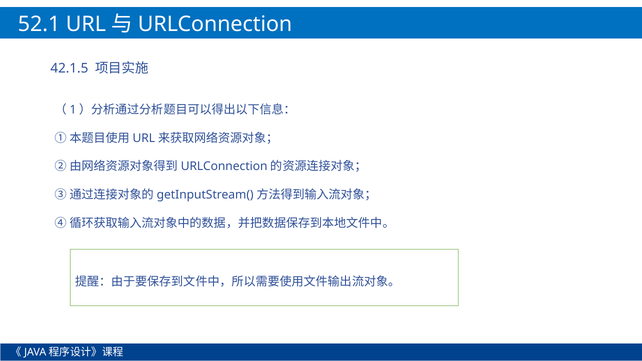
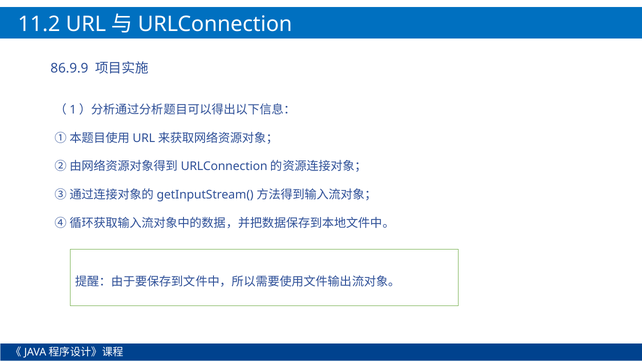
52.1: 52.1 -> 11.2
42.1.5: 42.1.5 -> 86.9.9
